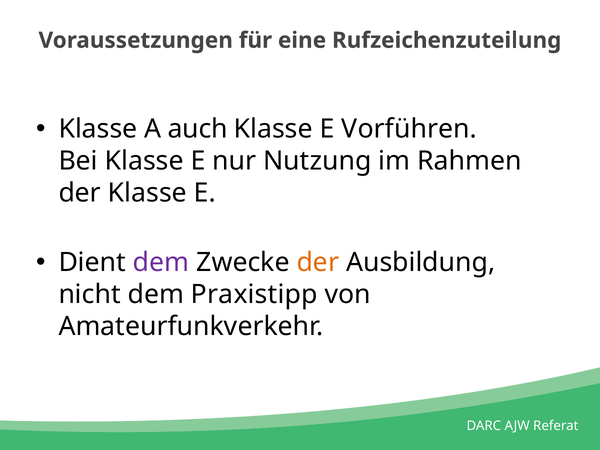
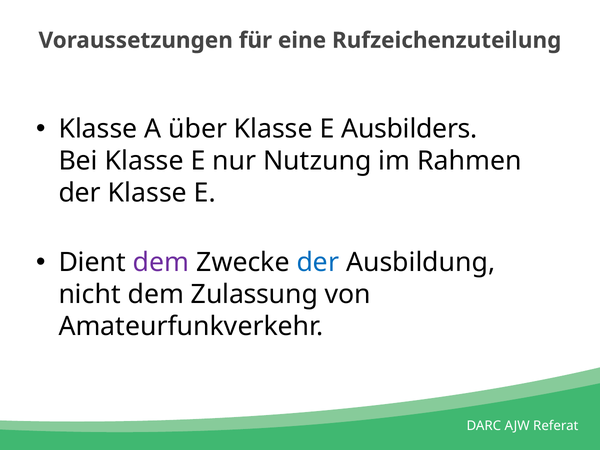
auch: auch -> über
Vorführen: Vorführen -> Ausbilders
der at (318, 263) colour: orange -> blue
Praxistipp: Praxistipp -> Zulassung
